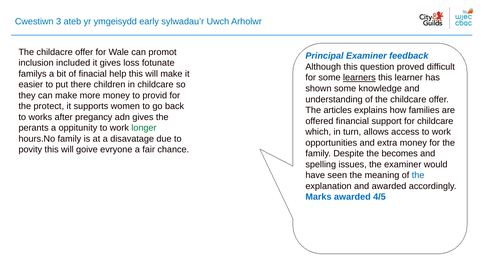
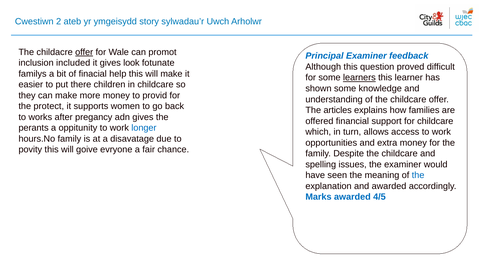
3: 3 -> 2
early: early -> story
offer at (84, 52) underline: none -> present
loss: loss -> look
longer colour: green -> blue
Despite the becomes: becomes -> childcare
